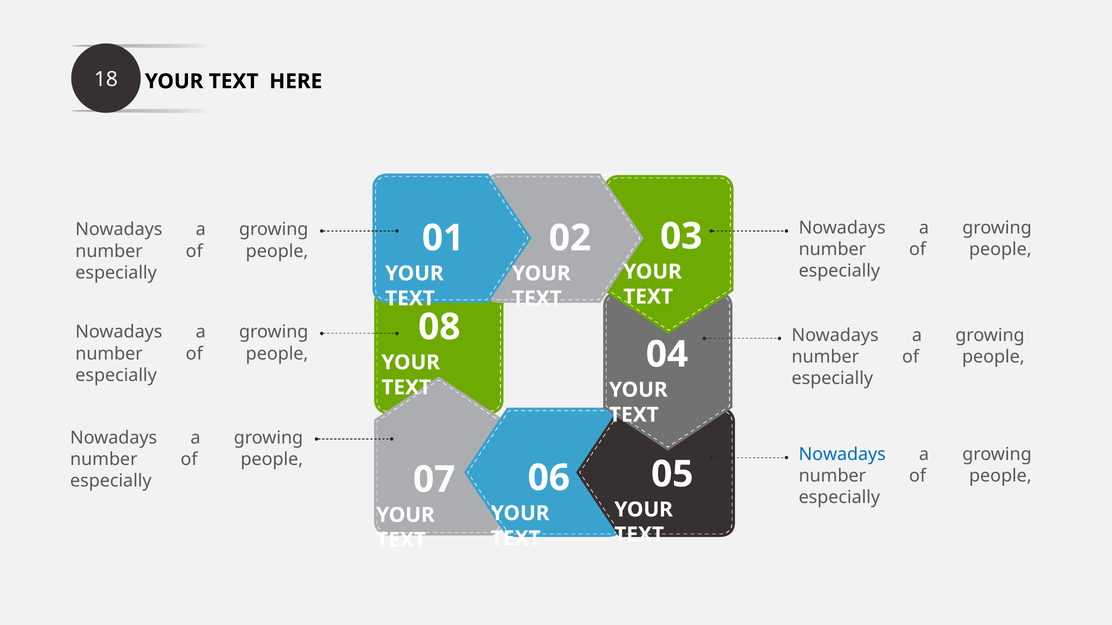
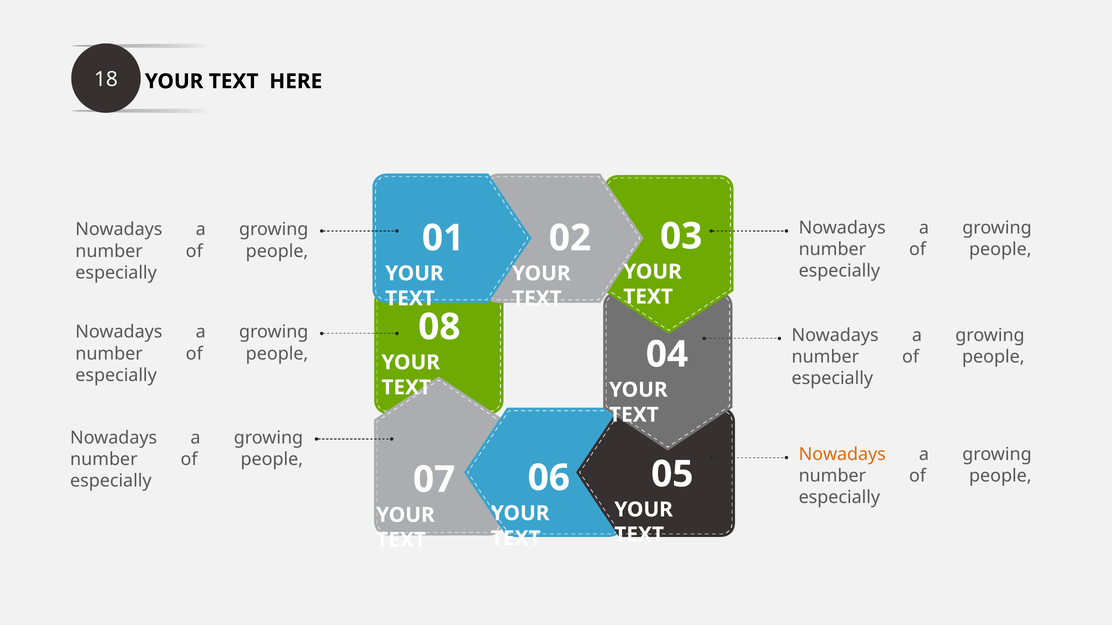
Nowadays at (842, 455) colour: blue -> orange
